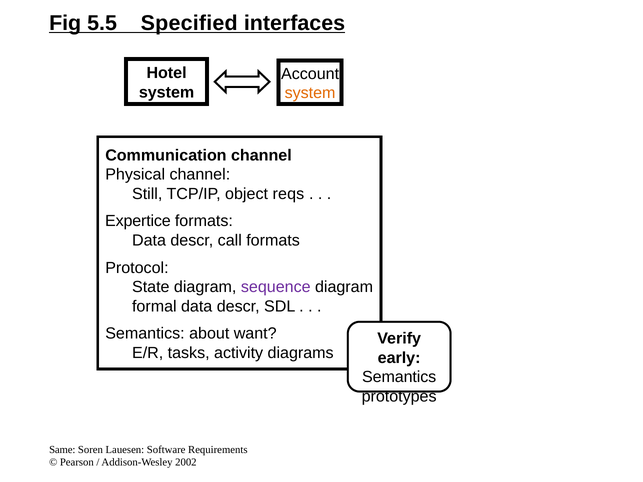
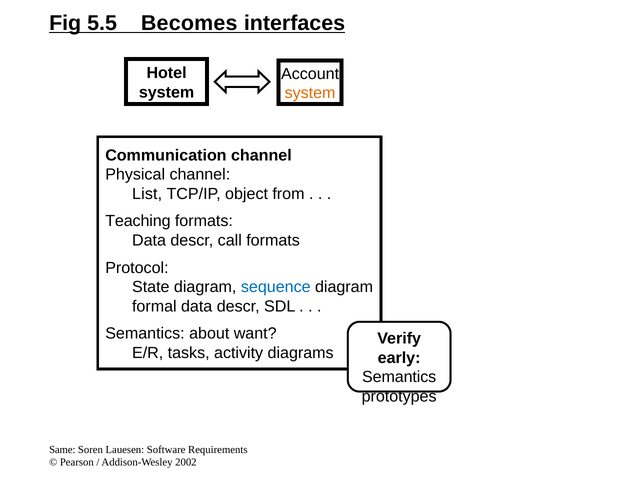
Specified: Specified -> Becomes
Still: Still -> List
reqs: reqs -> from
Expertice: Expertice -> Teaching
sequence colour: purple -> blue
